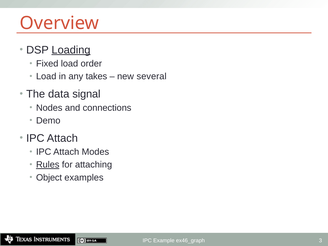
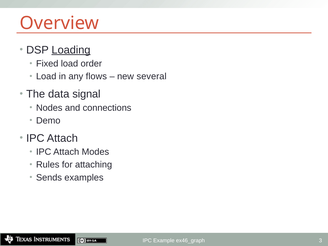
takes: takes -> flows
Rules underline: present -> none
Object: Object -> Sends
